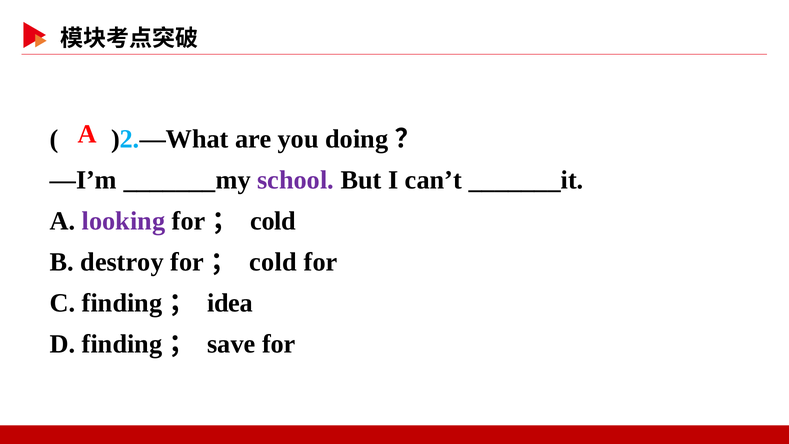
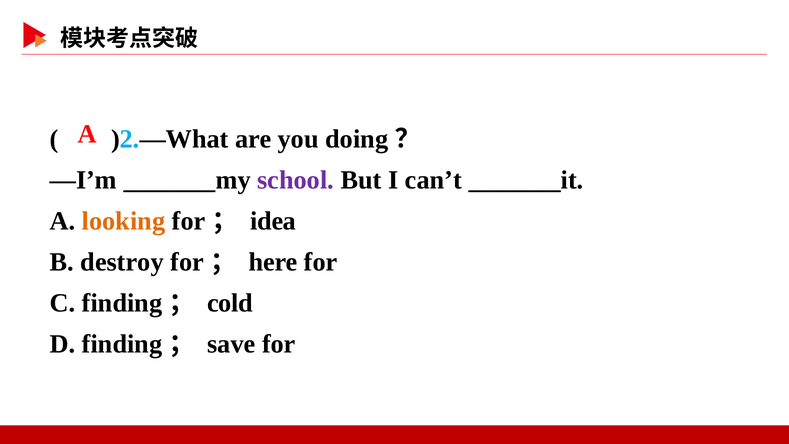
looking colour: purple -> orange
cold at (273, 221): cold -> idea
cold at (273, 262): cold -> here
idea: idea -> cold
